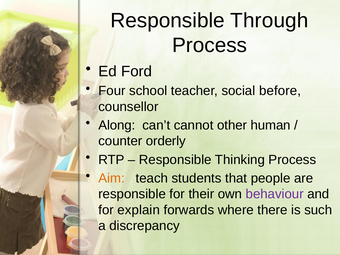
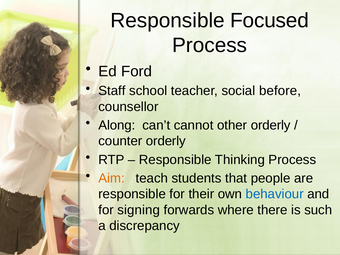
Through: Through -> Focused
Four: Four -> Staff
other human: human -> orderly
behaviour colour: purple -> blue
explain: explain -> signing
